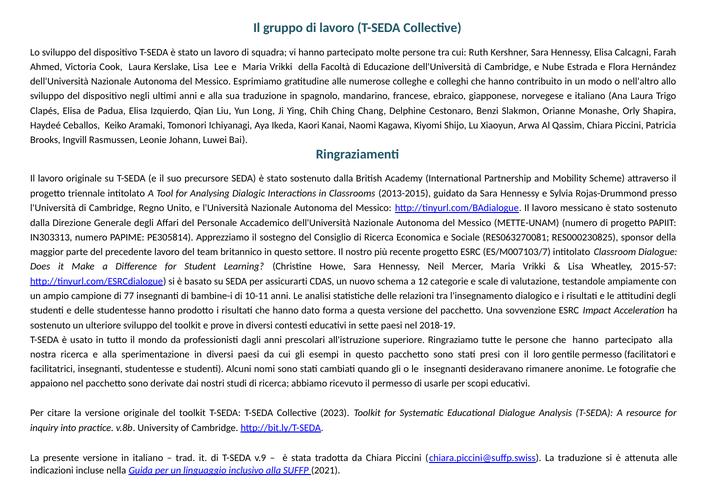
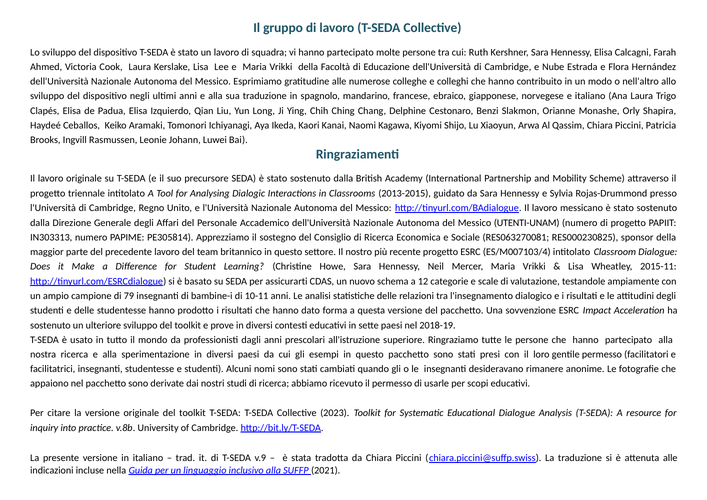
METTE-UNAM: METTE-UNAM -> UTENTI-UNAM
ES/M007103/7: ES/M007103/7 -> ES/M007103/4
2015-57: 2015-57 -> 2015-11
77: 77 -> 79
